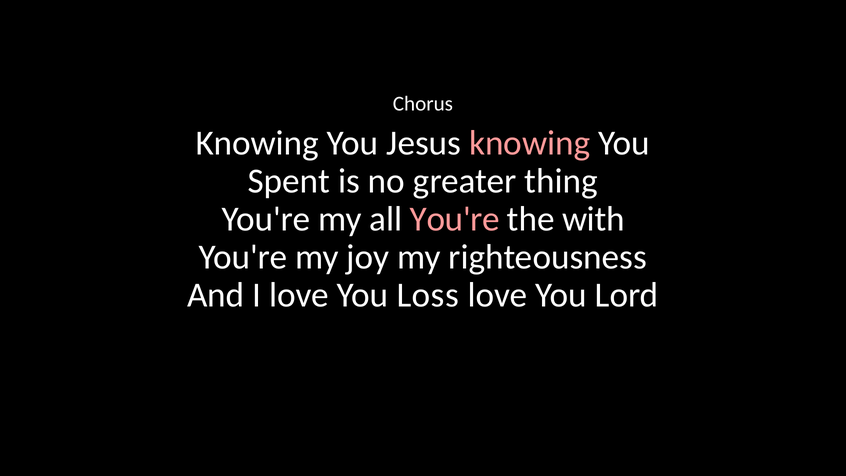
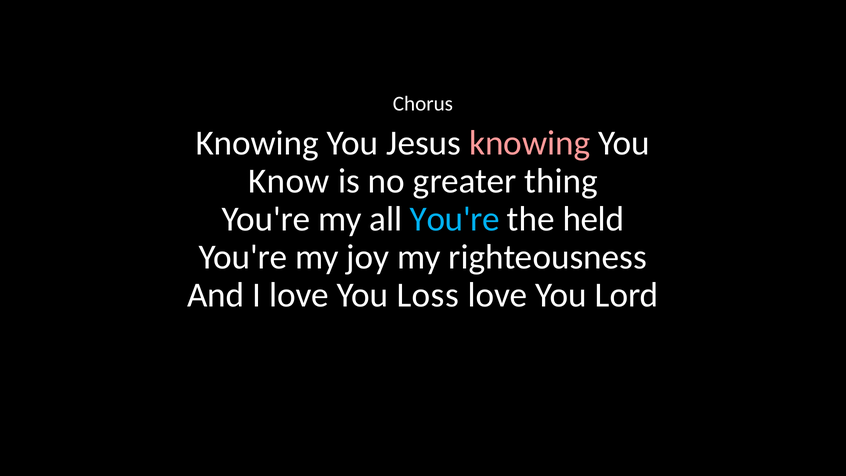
Spent: Spent -> Know
You're at (455, 219) colour: pink -> light blue
with: with -> held
